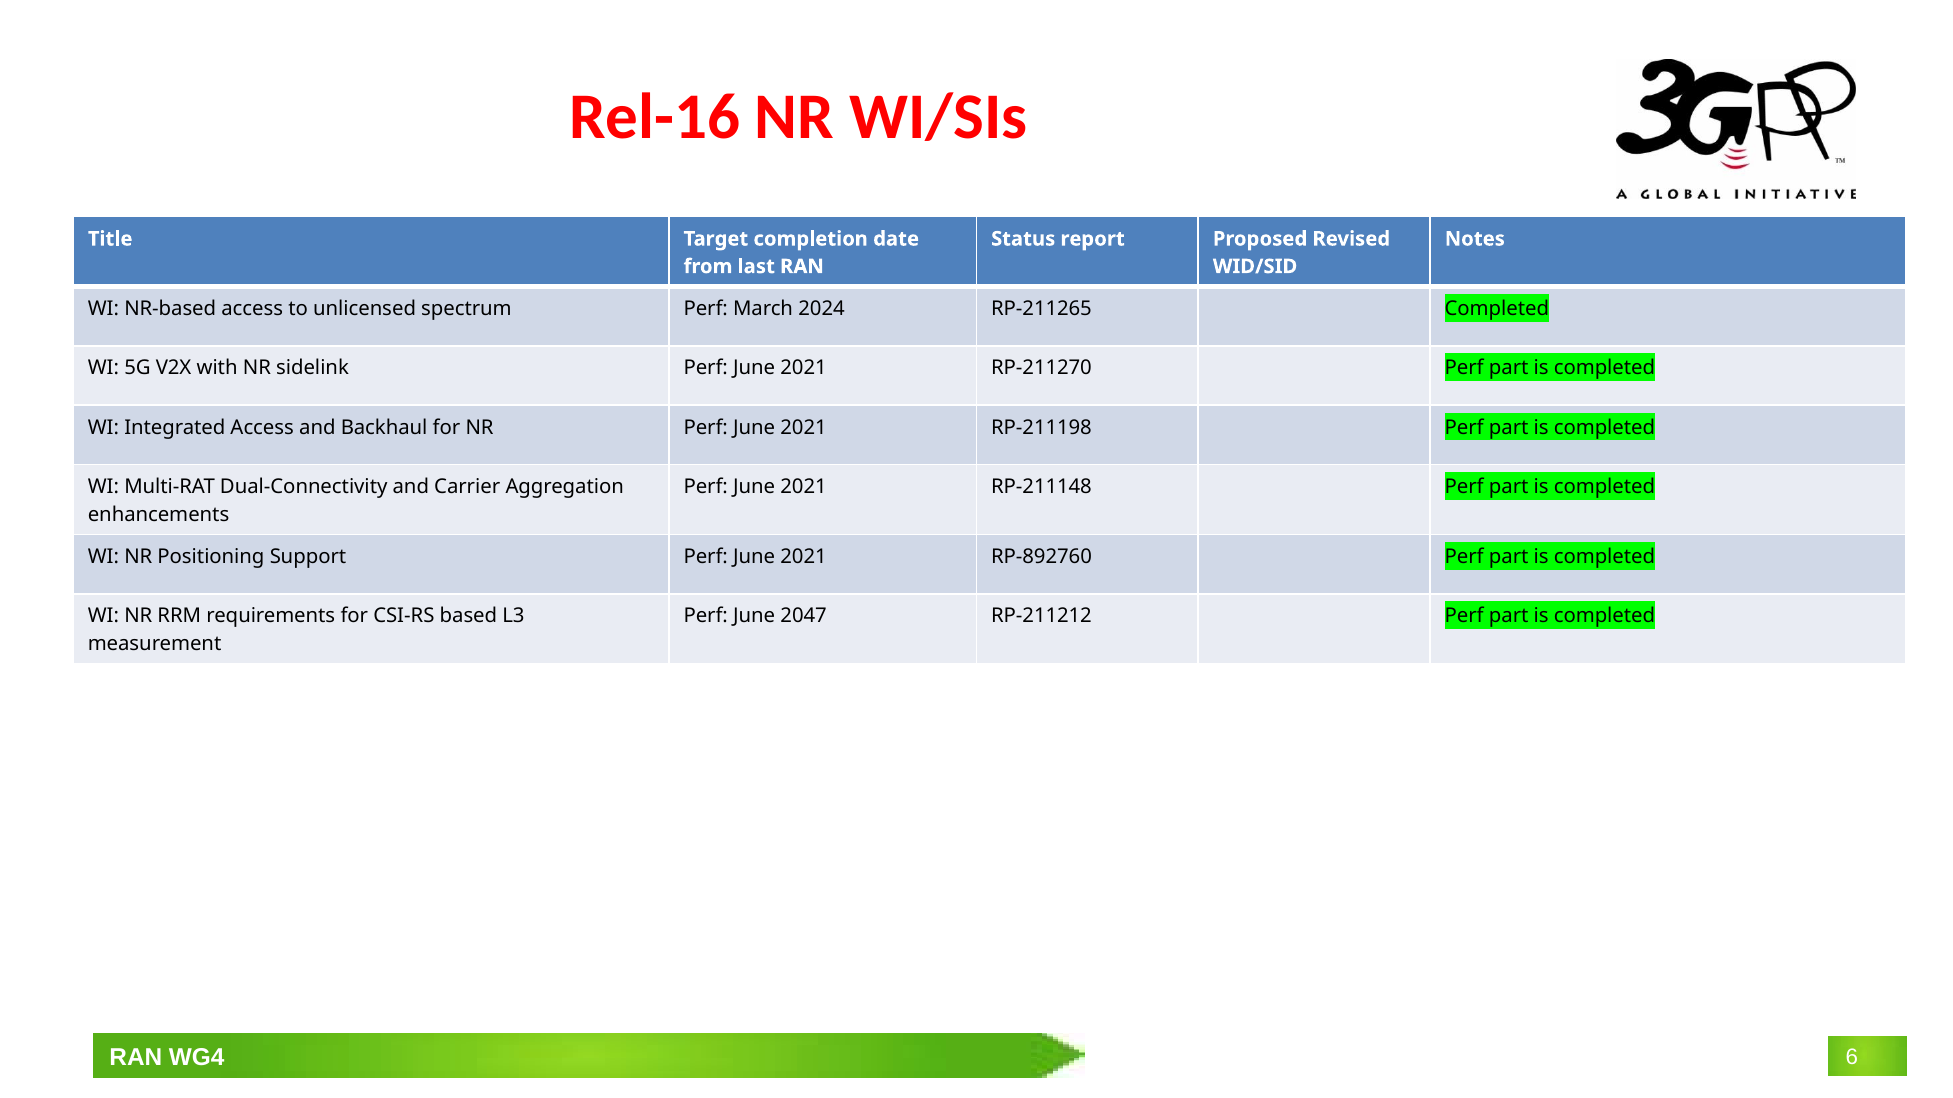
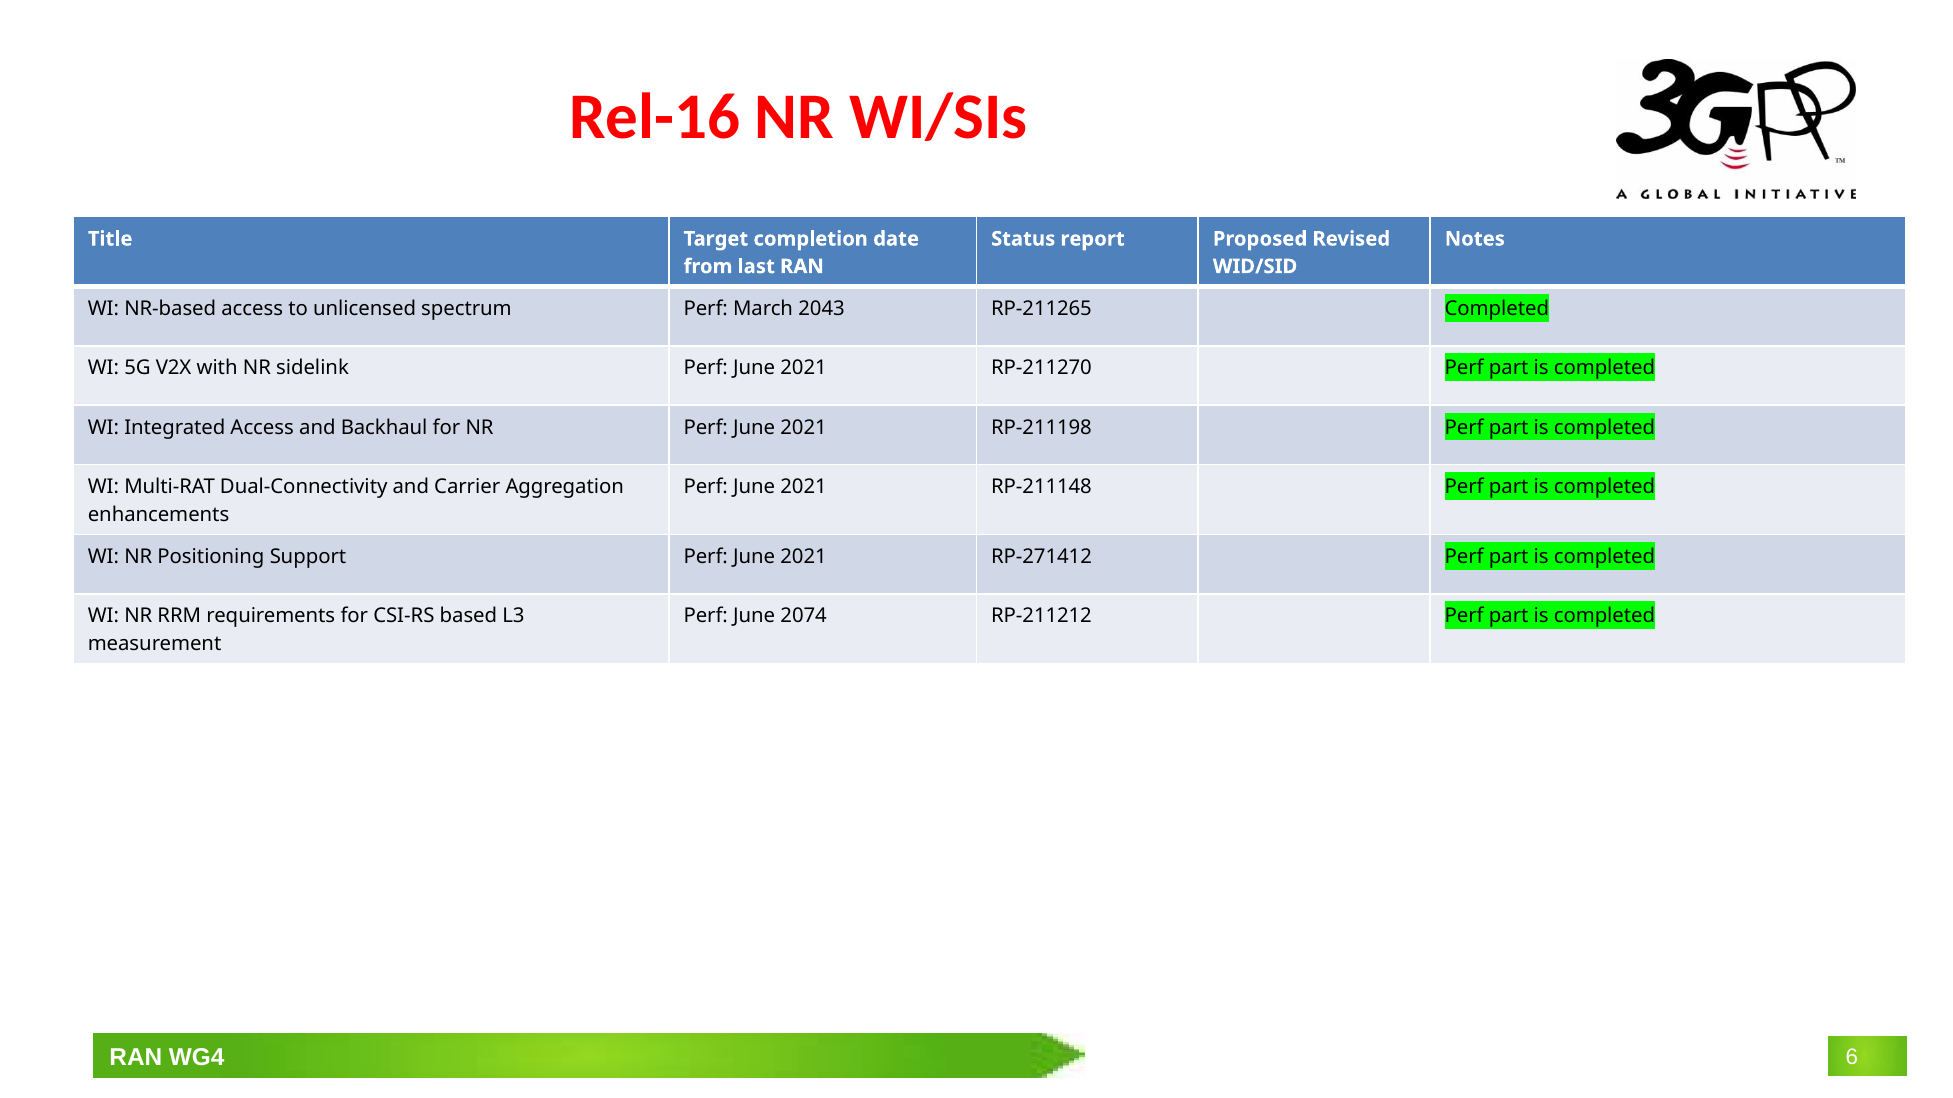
2024: 2024 -> 2043
RP-892760: RP-892760 -> RP-271412
2047: 2047 -> 2074
